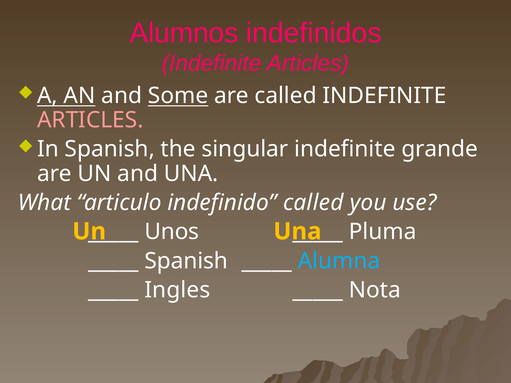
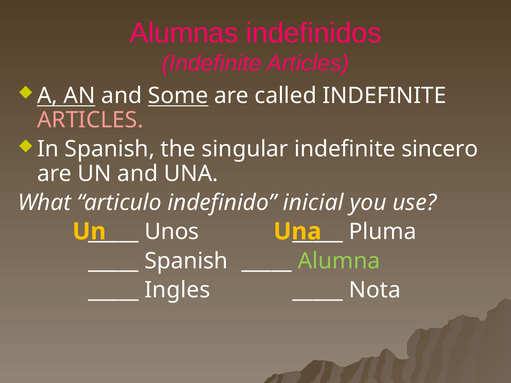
Alumnos: Alumnos -> Alumnas
grande: grande -> sincero
indefinido called: called -> inicial
Alumna colour: light blue -> light green
